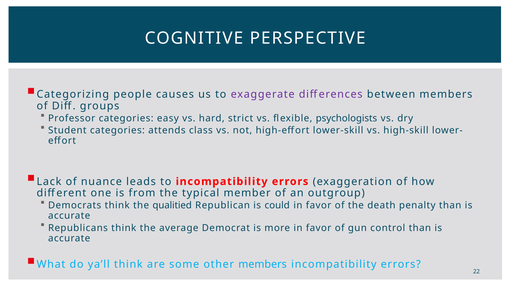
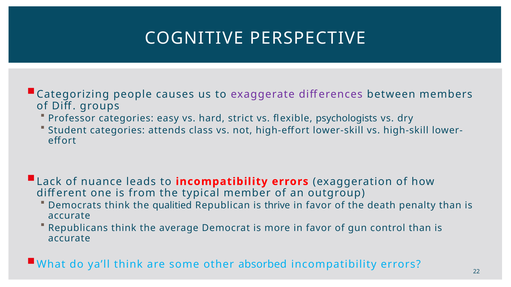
could: could -> thrive
other members: members -> absorbed
